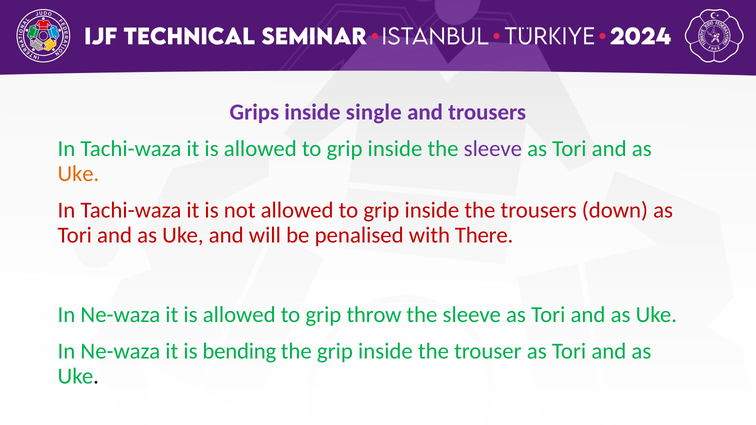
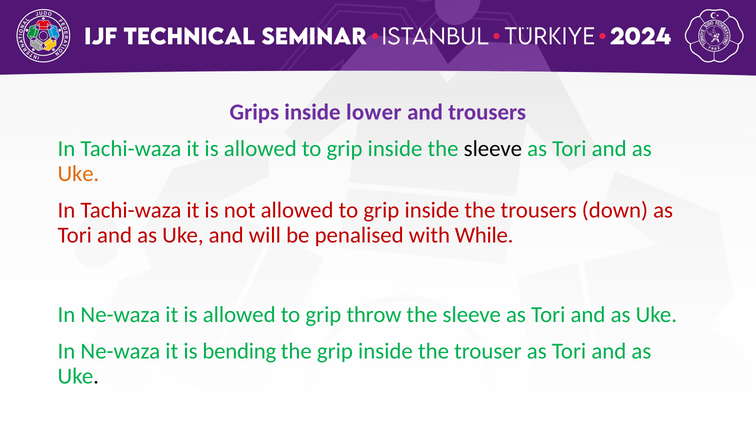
single: single -> lower
sleeve at (493, 149) colour: purple -> black
There: There -> While
